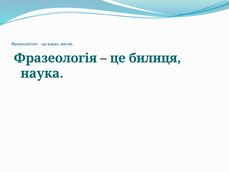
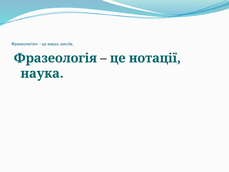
билиця: билиця -> нотації
